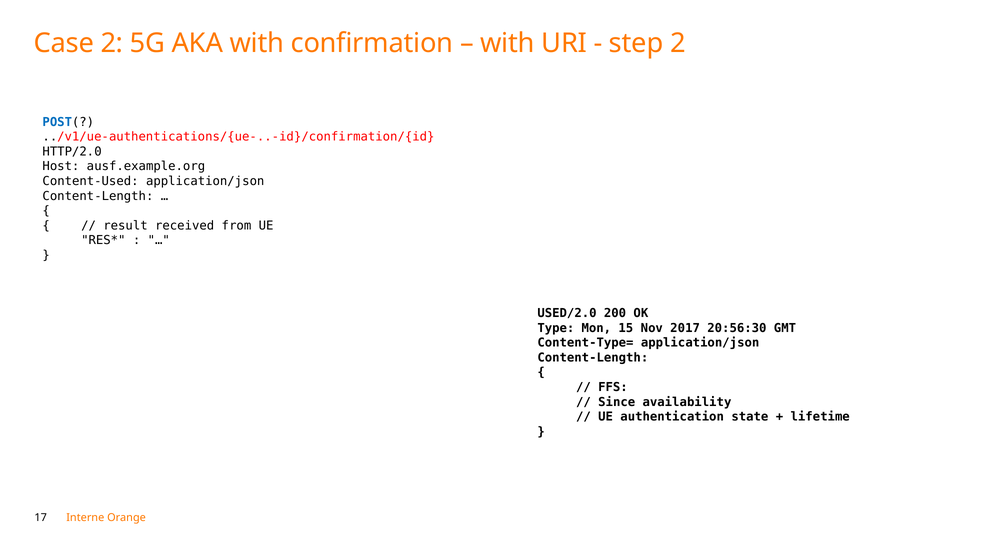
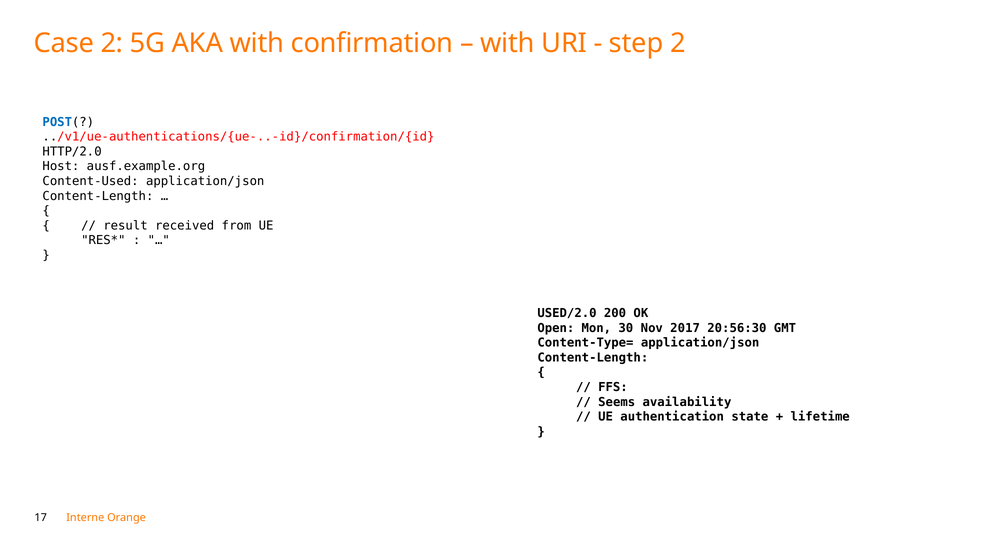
Type: Type -> Open
15: 15 -> 30
Since: Since -> Seems
